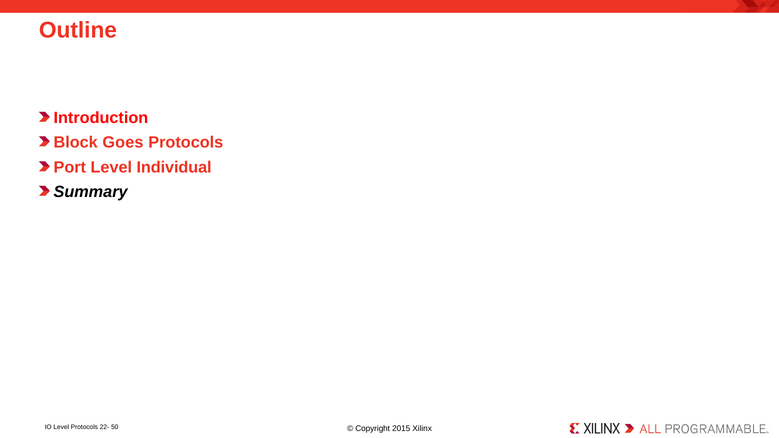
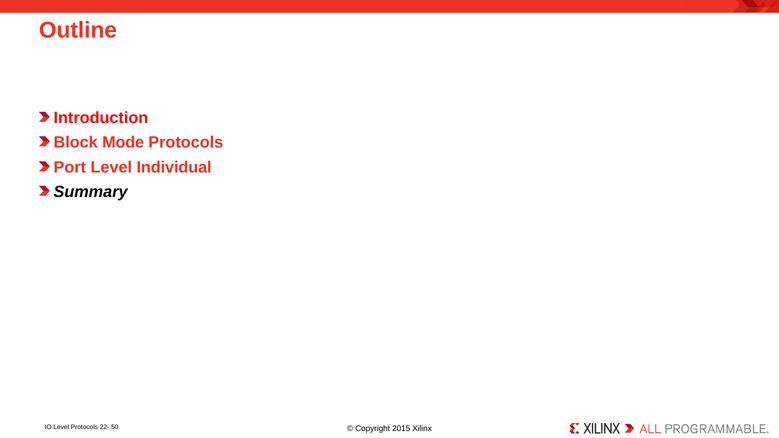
Goes: Goes -> Mode
